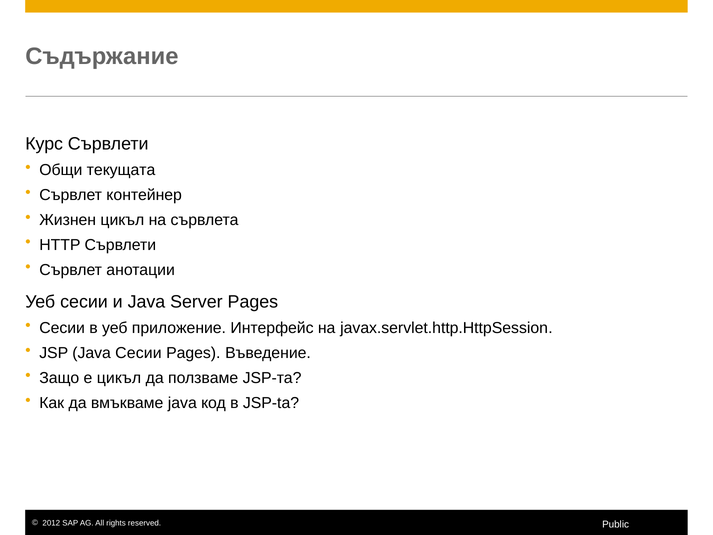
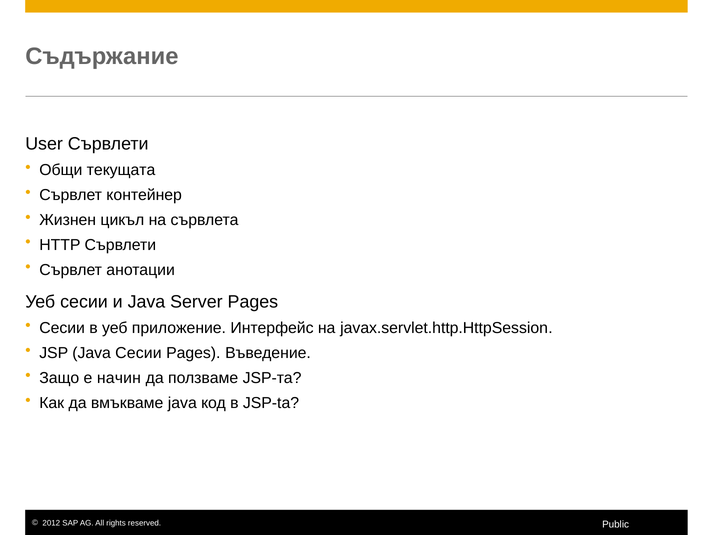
Курс: Курс -> User
е цикъл: цикъл -> начин
